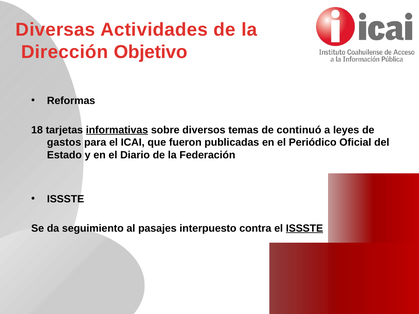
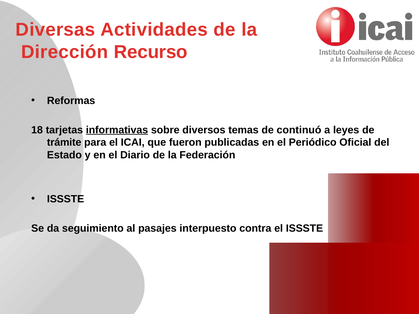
Objetivo: Objetivo -> Recurso
gastos: gastos -> trámite
ISSSTE at (304, 228) underline: present -> none
